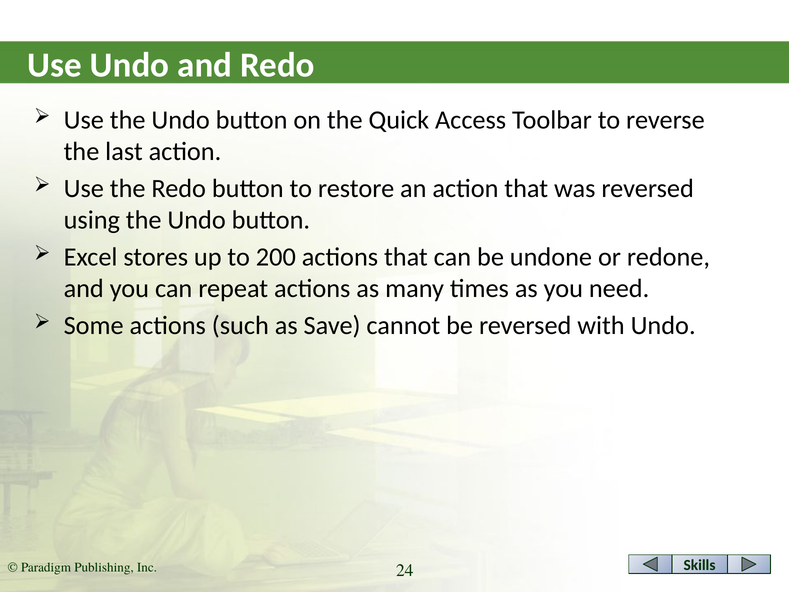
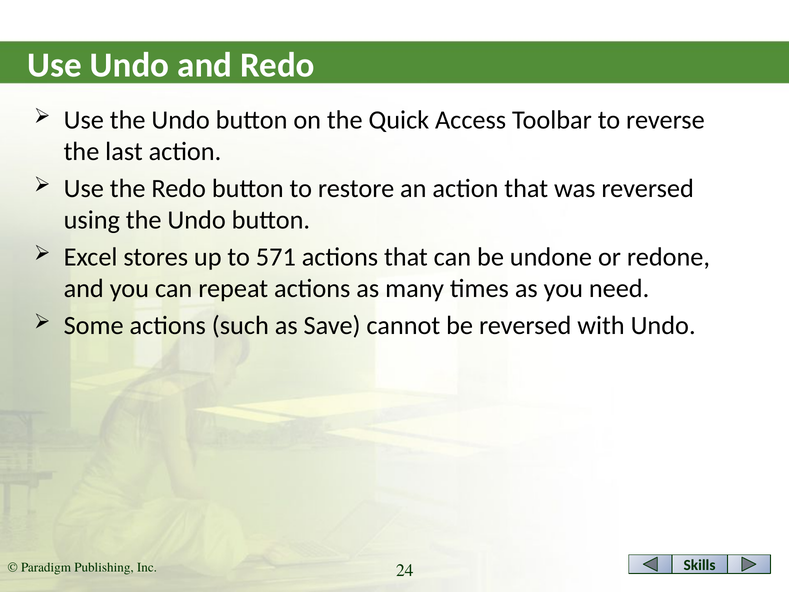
200: 200 -> 571
